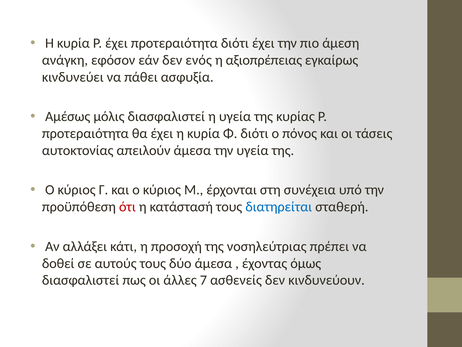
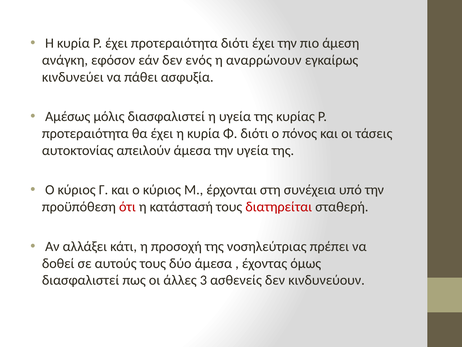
αξιοπρέπειας: αξιοπρέπειας -> αναρρώνουν
διατηρείται colour: blue -> red
7: 7 -> 3
